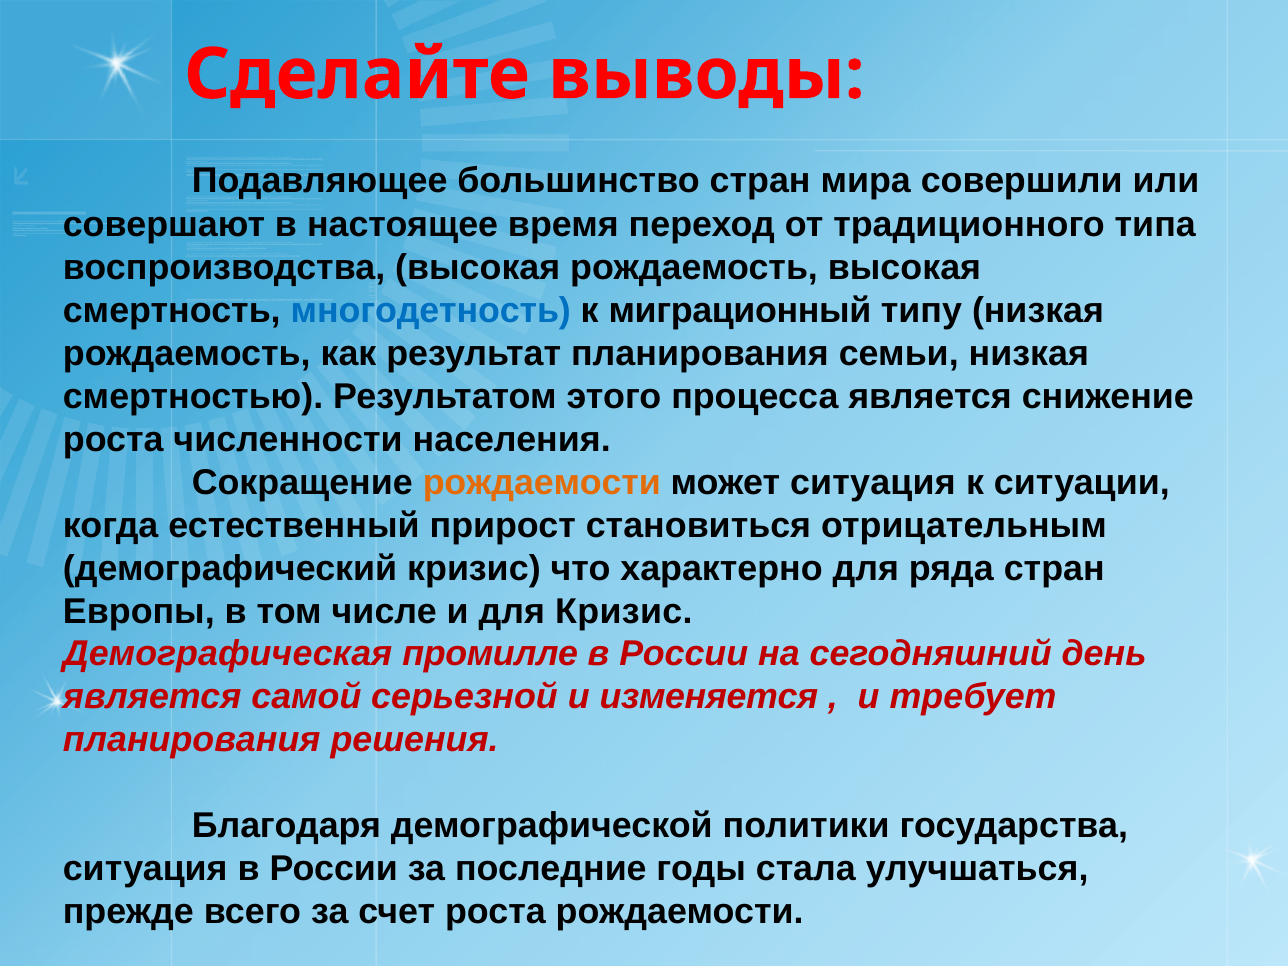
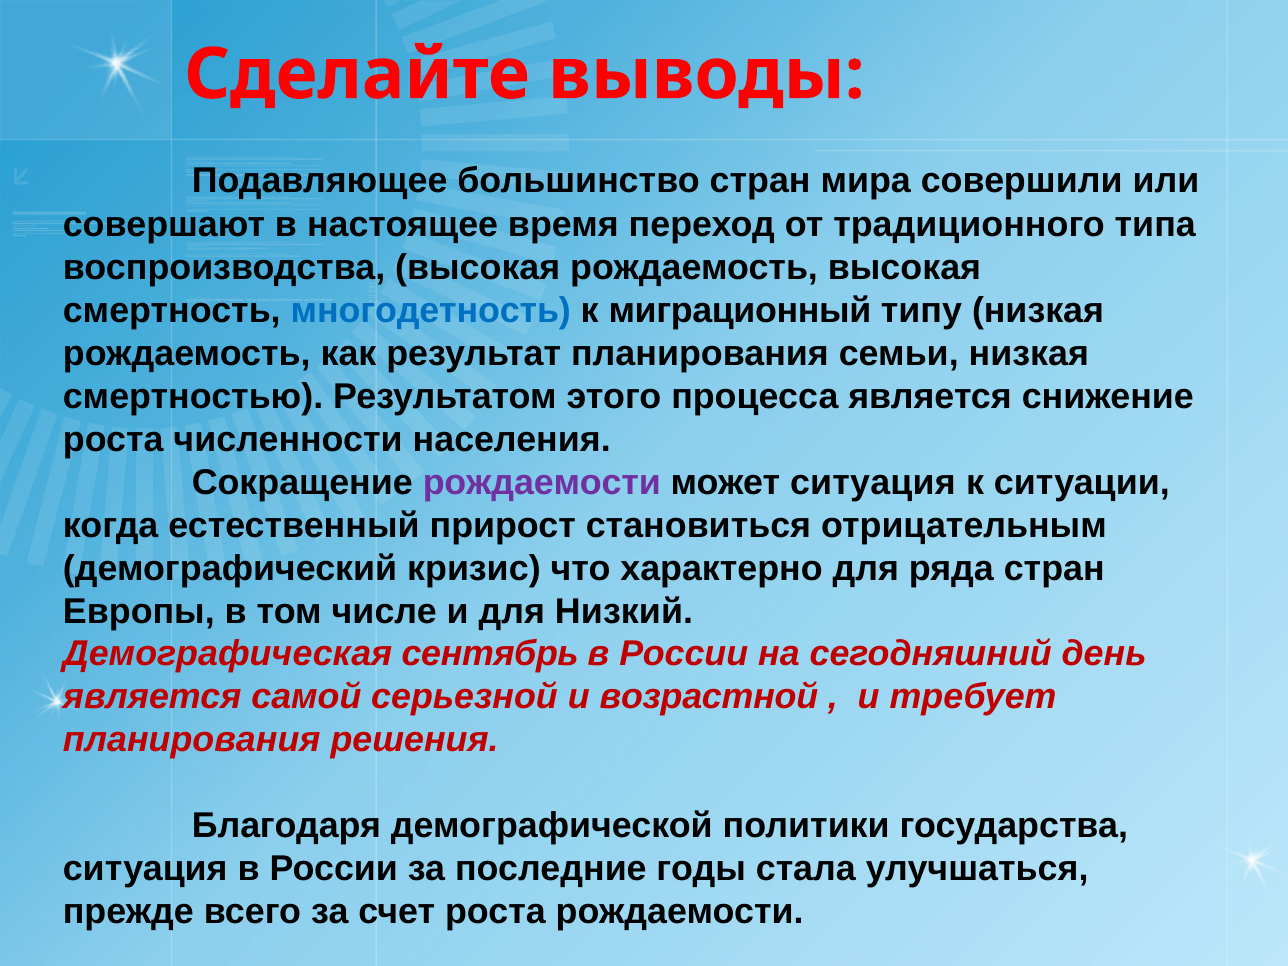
рождаемости at (542, 482) colour: orange -> purple
для Кризис: Кризис -> Низкий
промилле: промилле -> сентябрь
изменяется: изменяется -> возрастной
